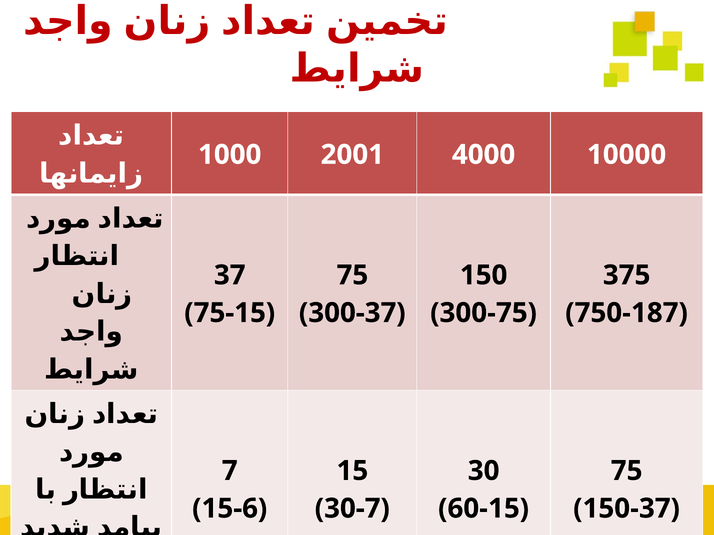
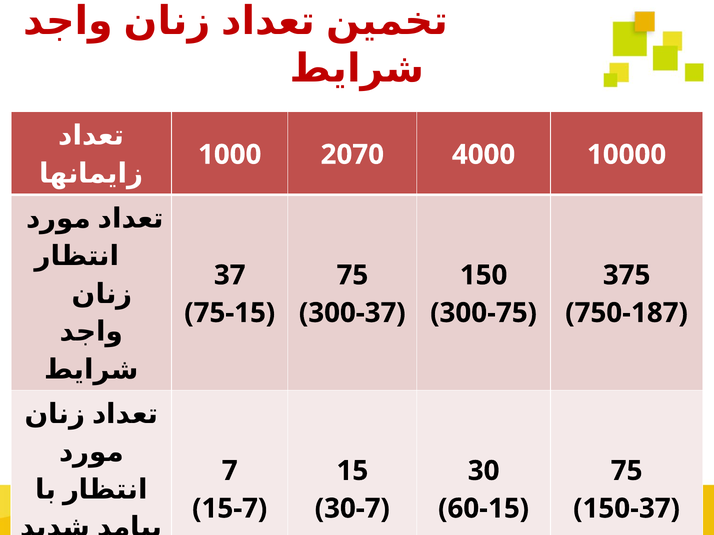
2001: 2001 -> 2070
15-6: 15-6 -> 15-7
